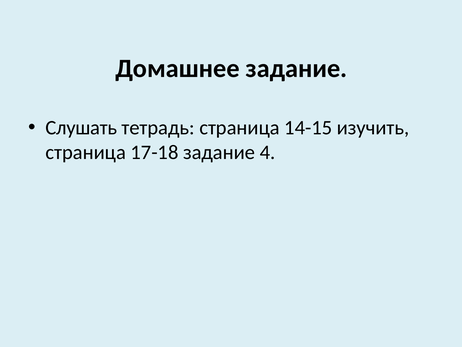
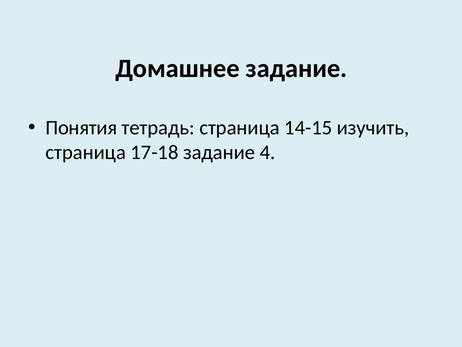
Слушать: Слушать -> Понятия
